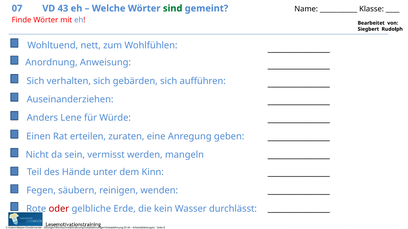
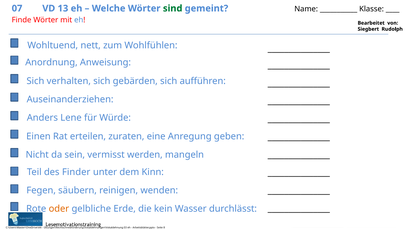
43: 43 -> 13
Hände: Hände -> Finder
oder colour: red -> orange
